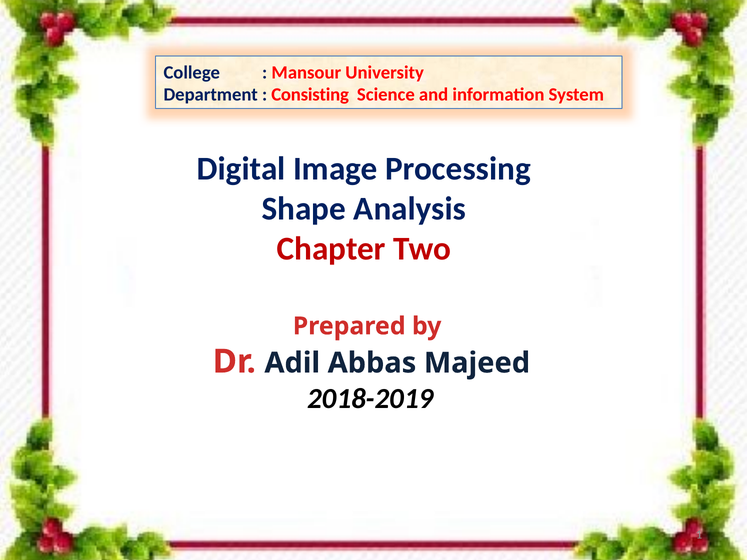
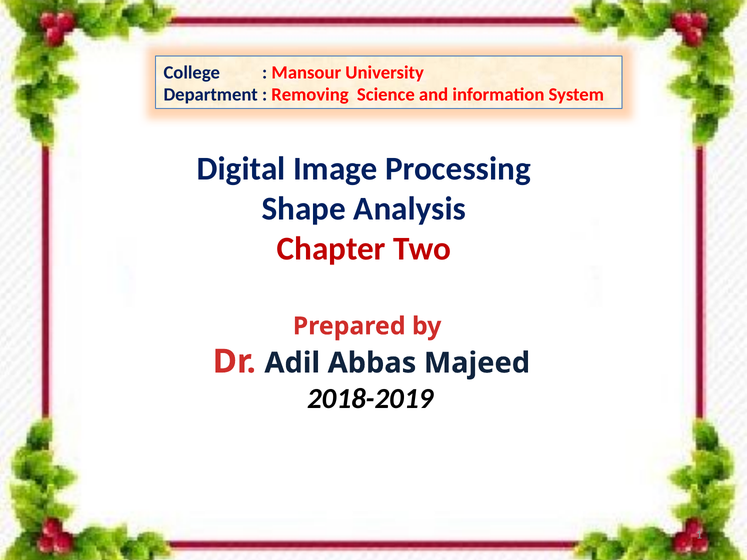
Consisting: Consisting -> Removing
